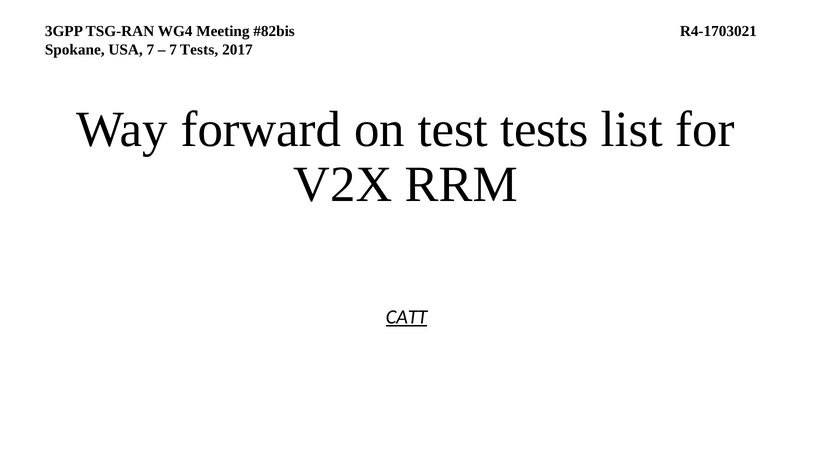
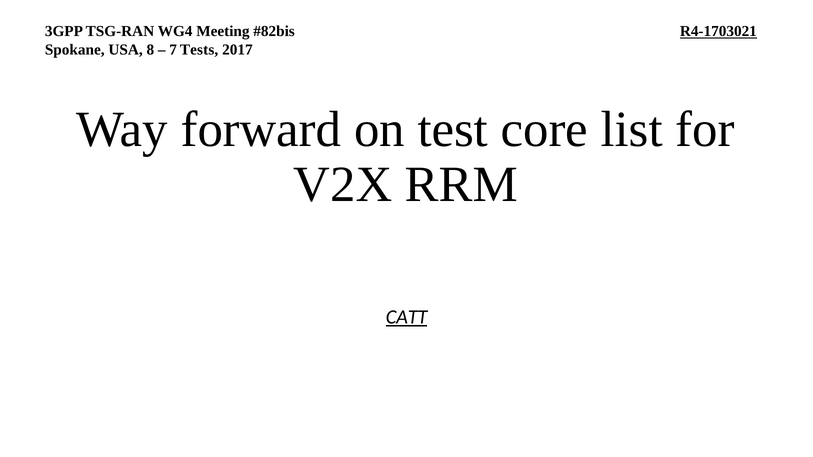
R4-1703021 underline: none -> present
USA 7: 7 -> 8
test tests: tests -> core
